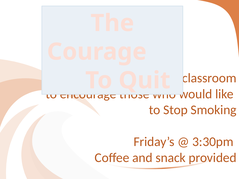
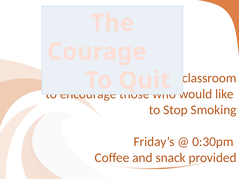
3:30pm: 3:30pm -> 0:30pm
